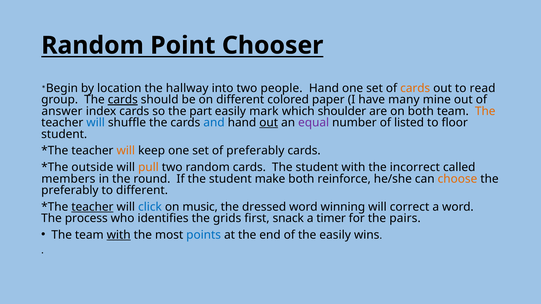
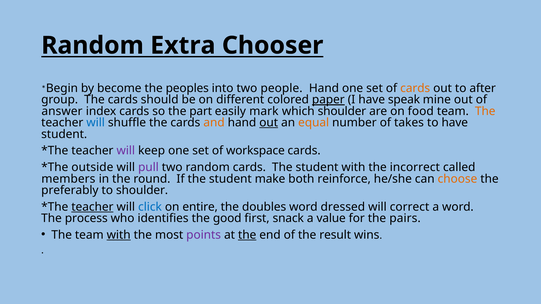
Point: Point -> Extra
location: location -> become
hallway: hallway -> peoples
read: read -> after
cards at (123, 100) underline: present -> none
paper underline: none -> present
many: many -> speak
on both: both -> food
and colour: blue -> orange
equal colour: purple -> orange
listed: listed -> takes
to floor: floor -> have
will at (126, 151) colour: orange -> purple
of preferably: preferably -> workspace
pull colour: orange -> purple
to different: different -> shoulder
music: music -> entire
dressed: dressed -> doubles
winning: winning -> dressed
grids: grids -> good
timer: timer -> value
points colour: blue -> purple
the at (247, 235) underline: none -> present
the easily: easily -> result
